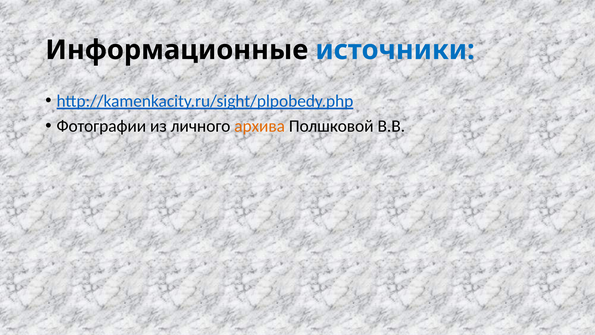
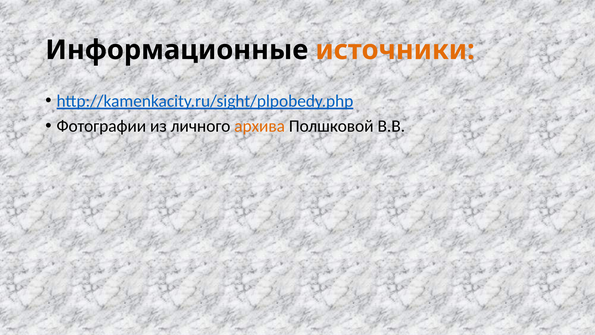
источники colour: blue -> orange
